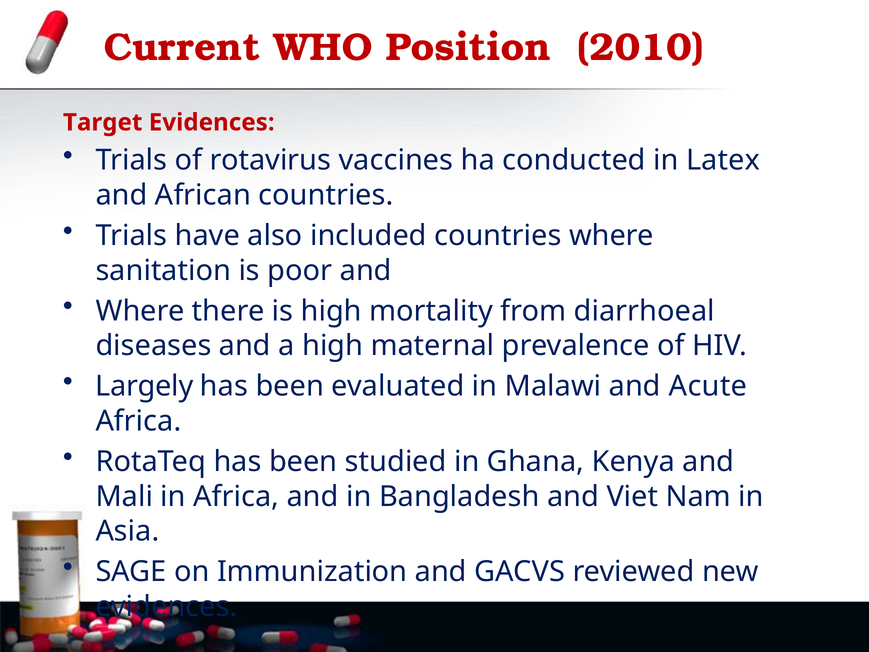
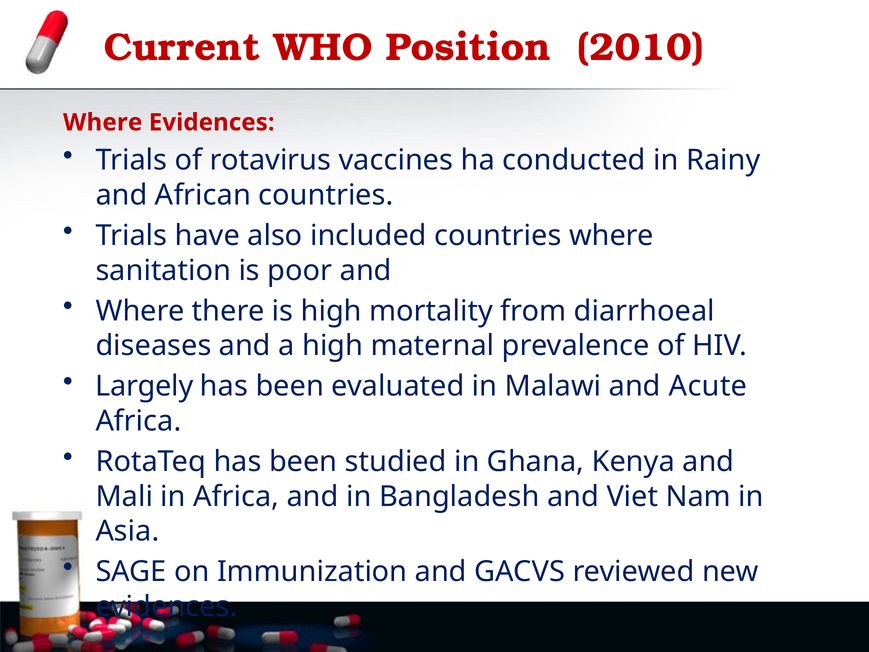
Target at (103, 122): Target -> Where
Latex: Latex -> Rainy
